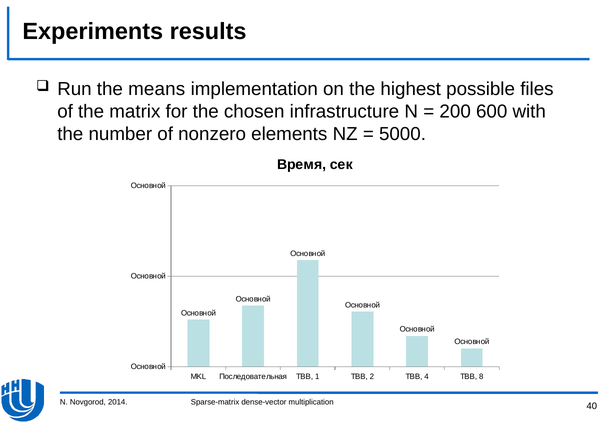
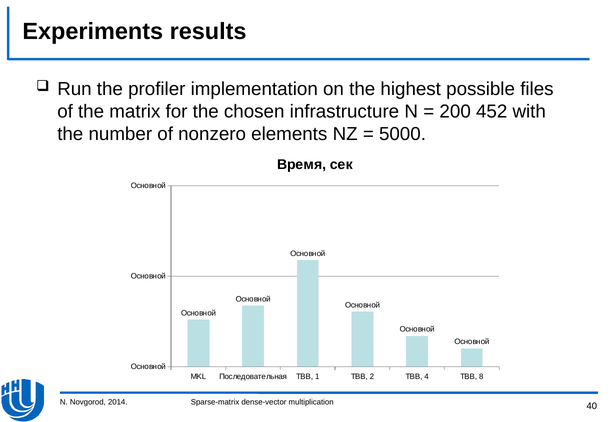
means: means -> profiler
600: 600 -> 452
